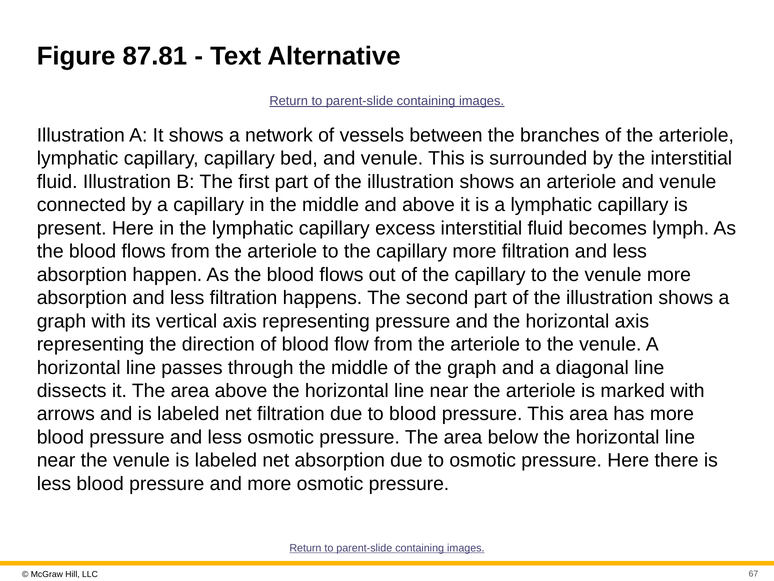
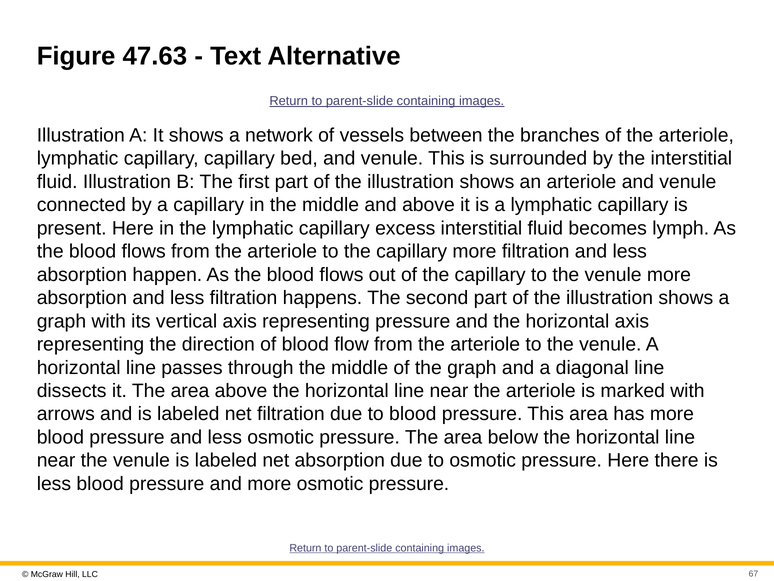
87.81: 87.81 -> 47.63
